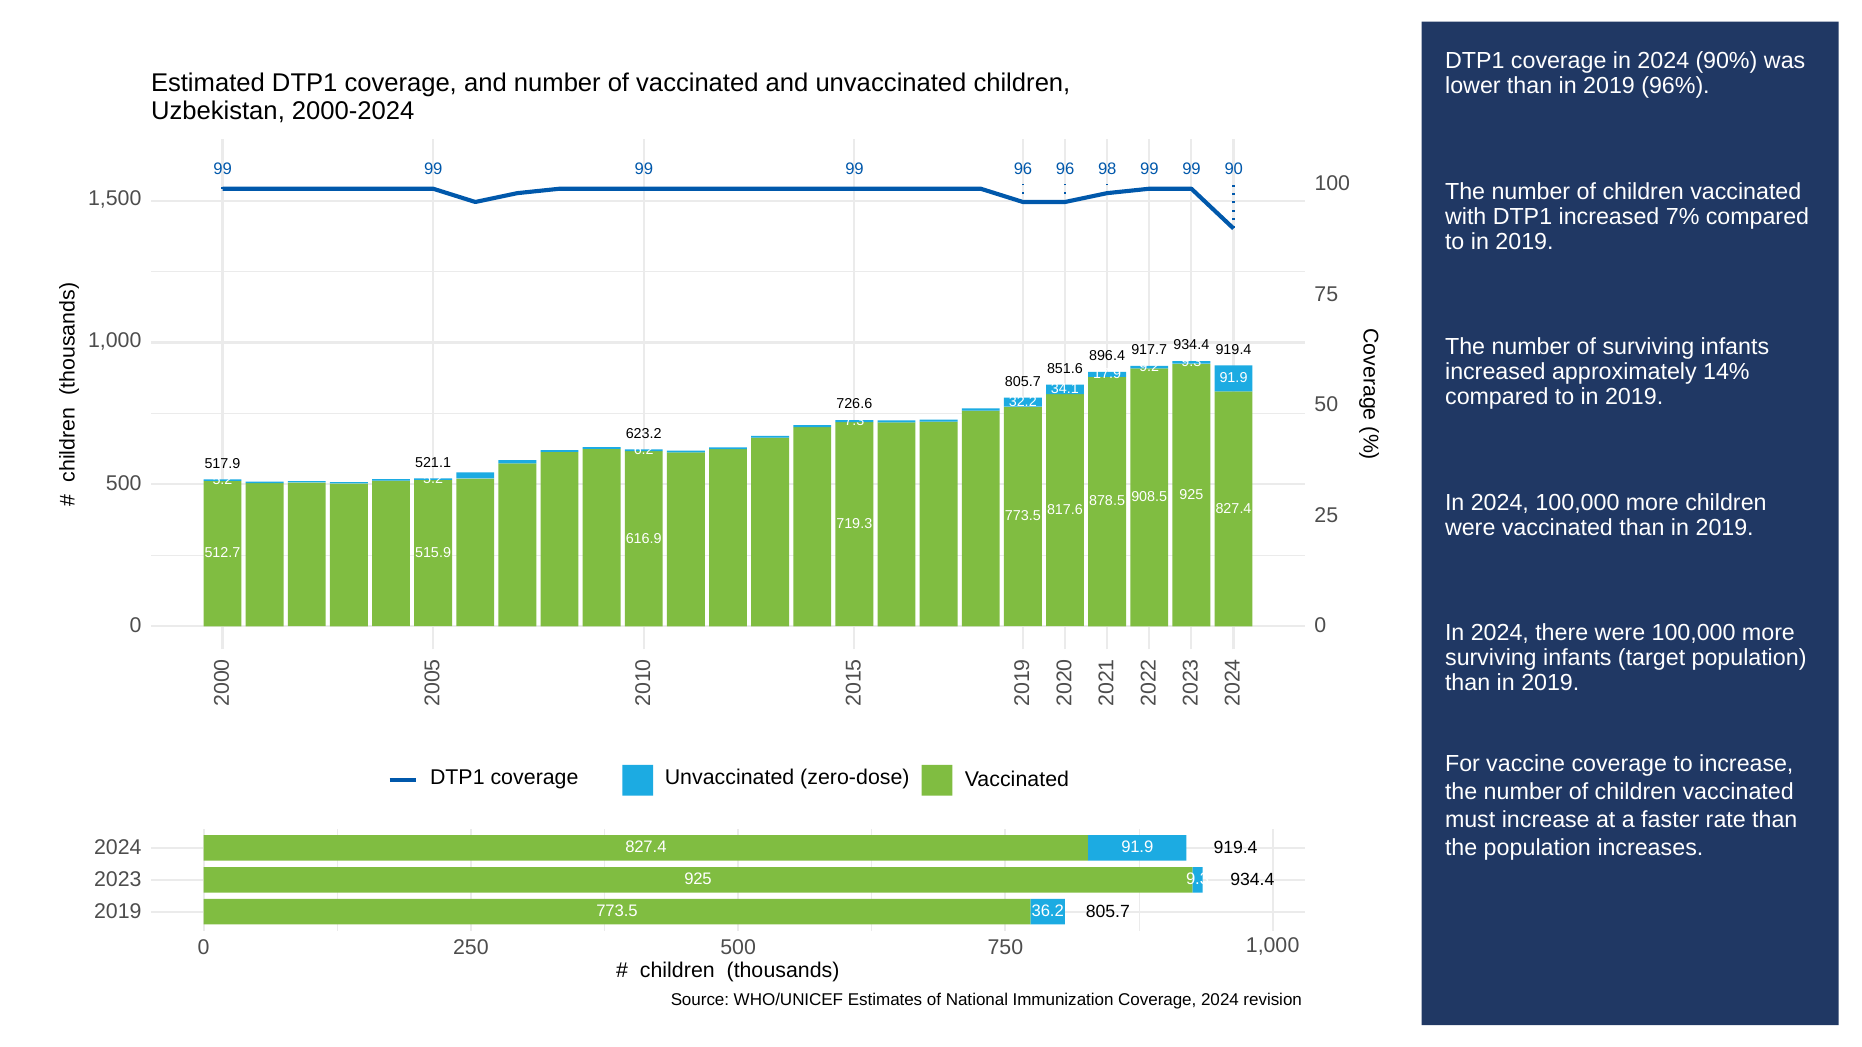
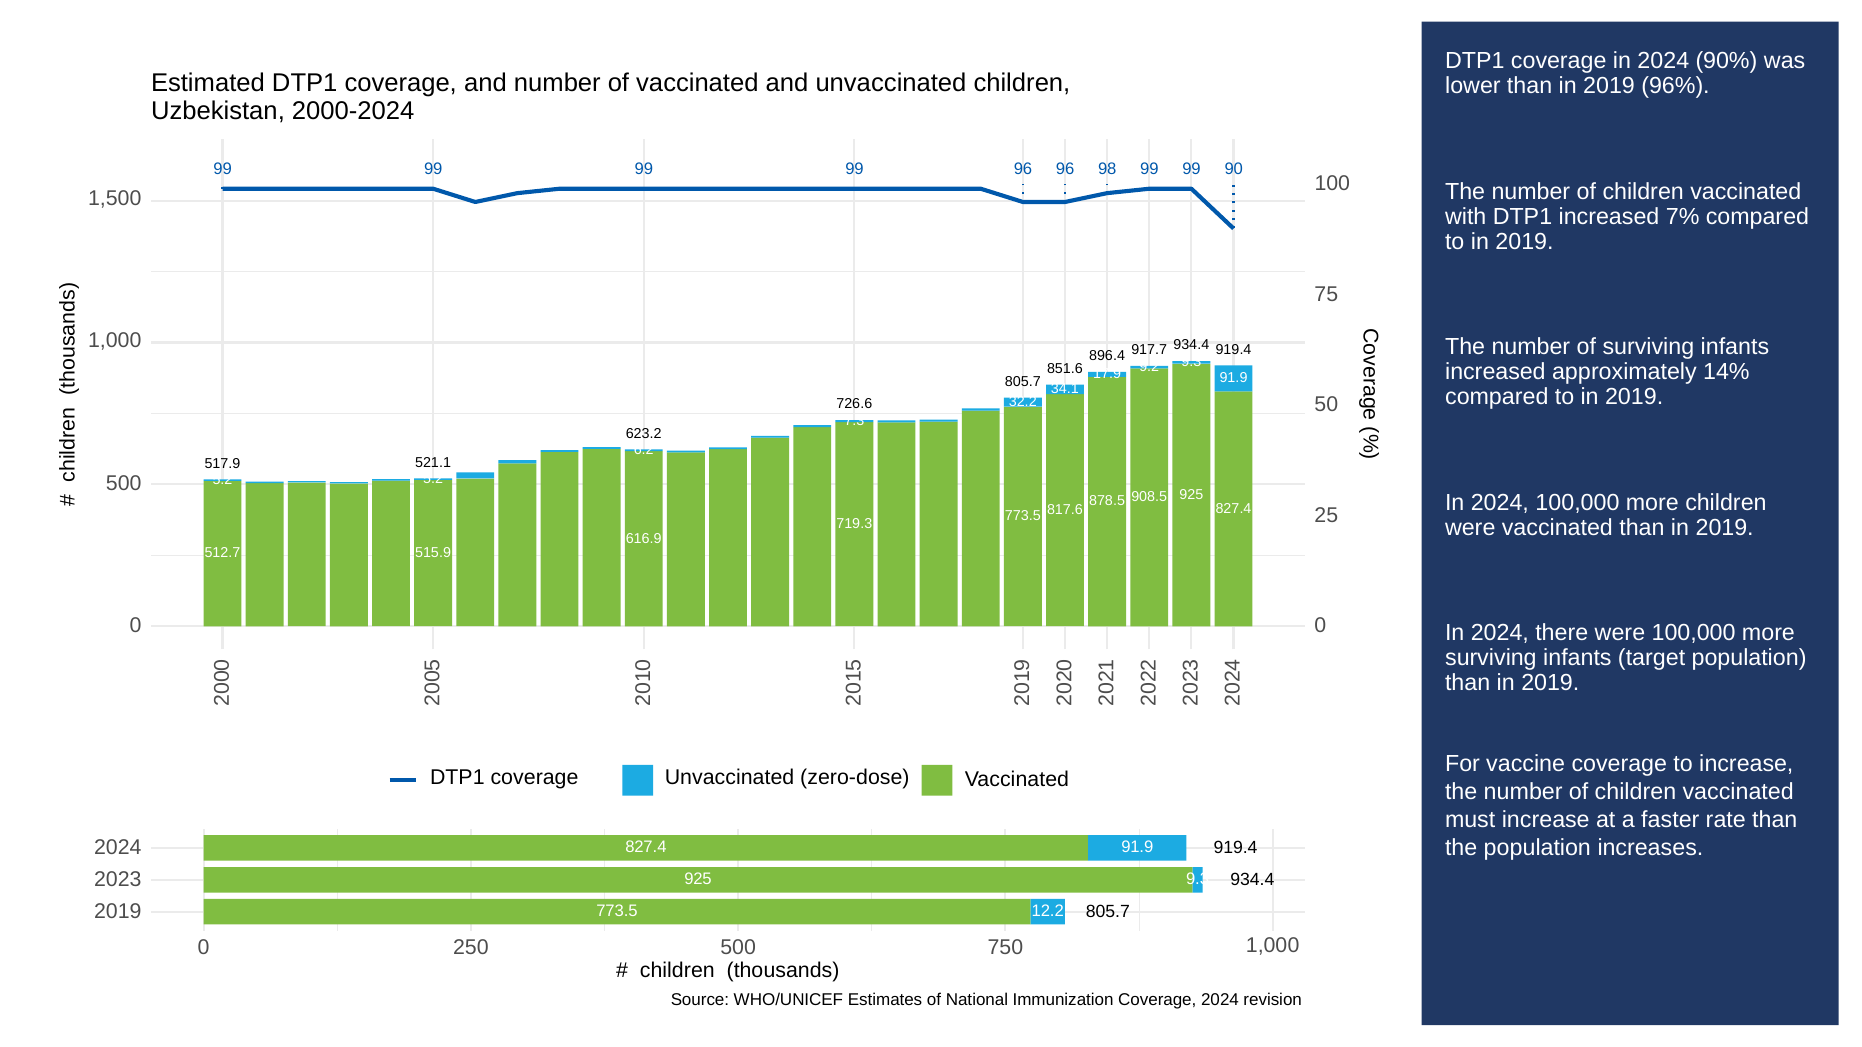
36.2: 36.2 -> 12.2
